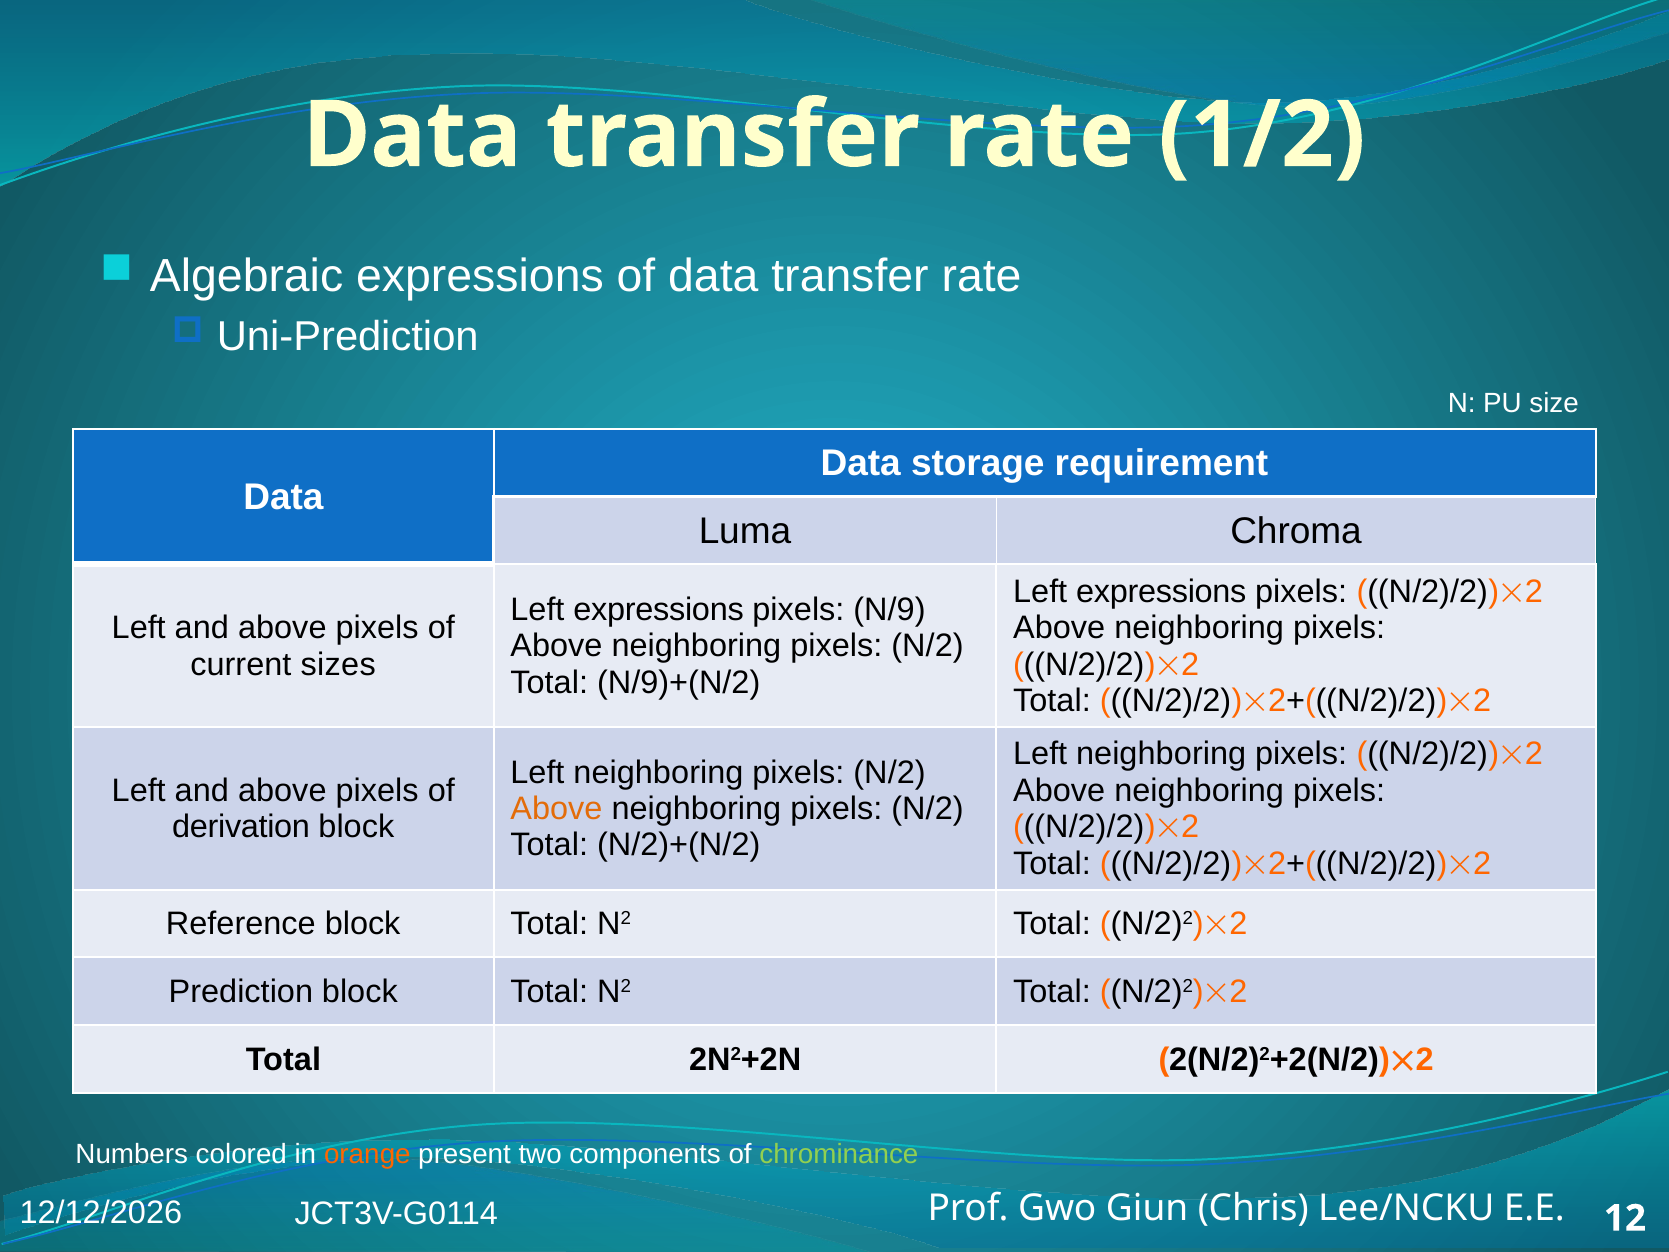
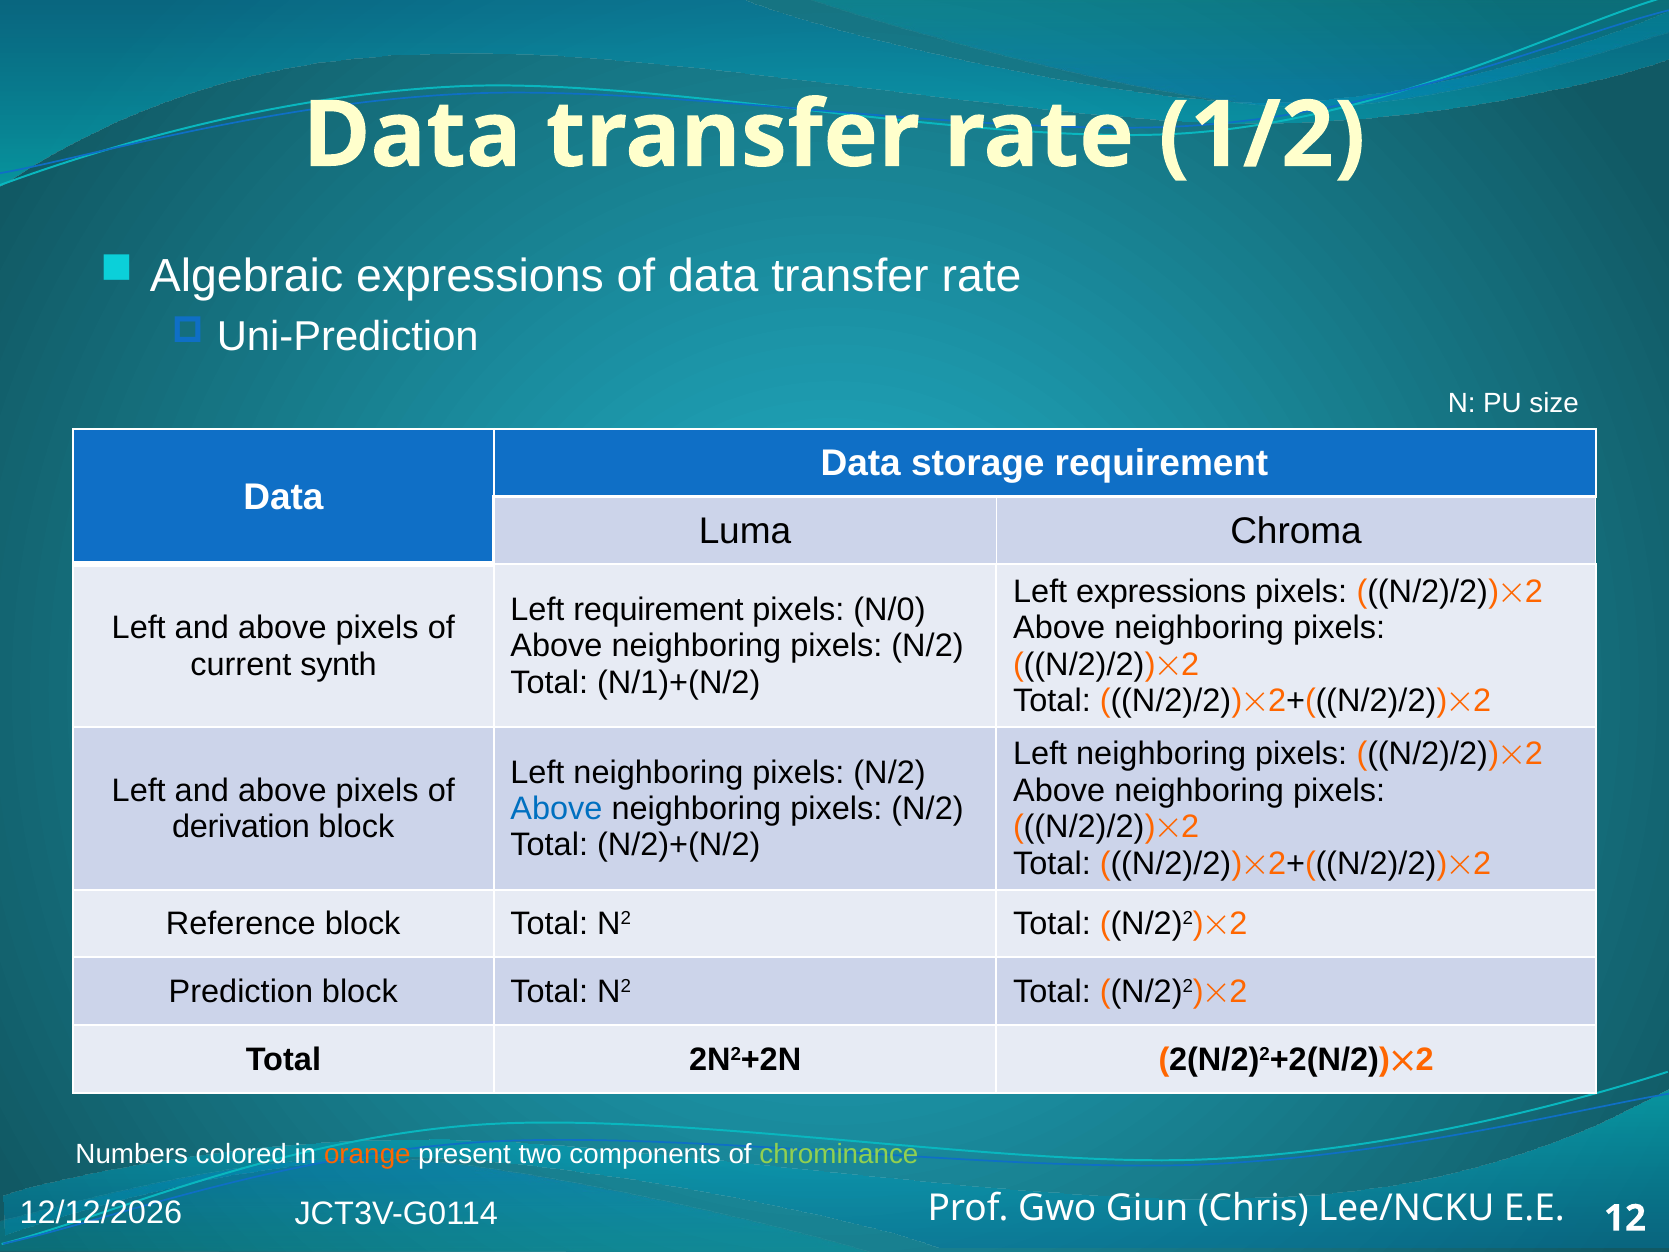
expressions at (659, 610): expressions -> requirement
N/9: N/9 -> N/0
sizes: sizes -> synth
N/9)+(N/2: N/9)+(N/2 -> N/1)+(N/2
Above at (556, 809) colour: orange -> blue
